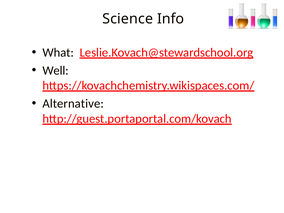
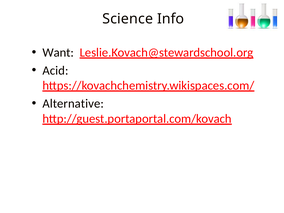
What: What -> Want
Well: Well -> Acid
